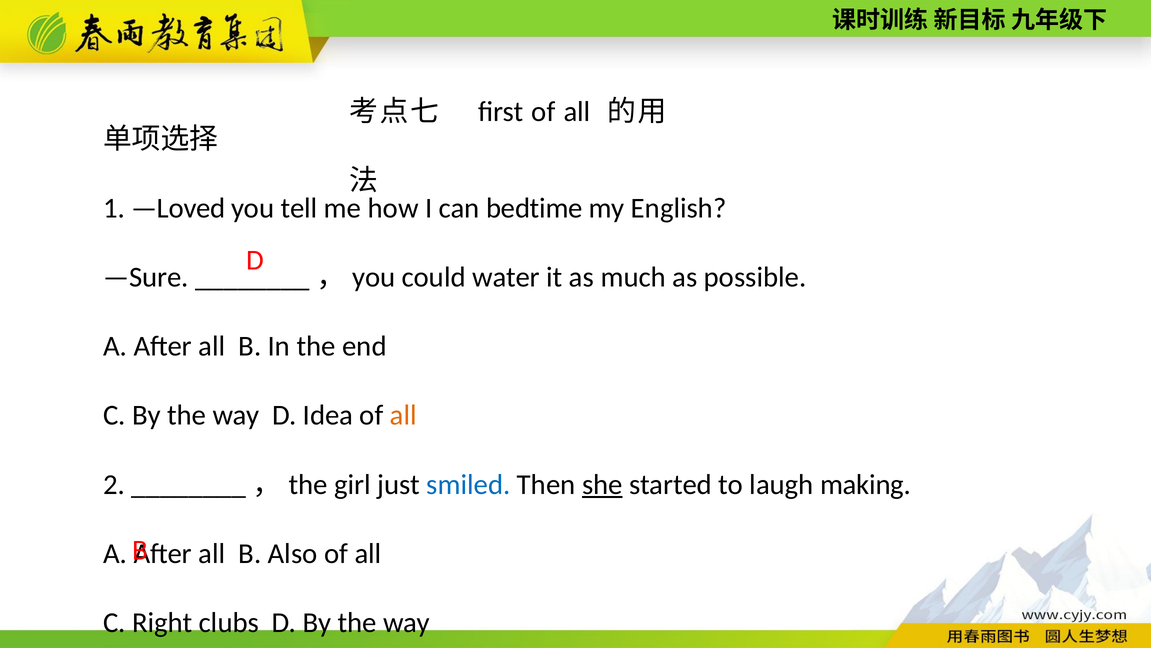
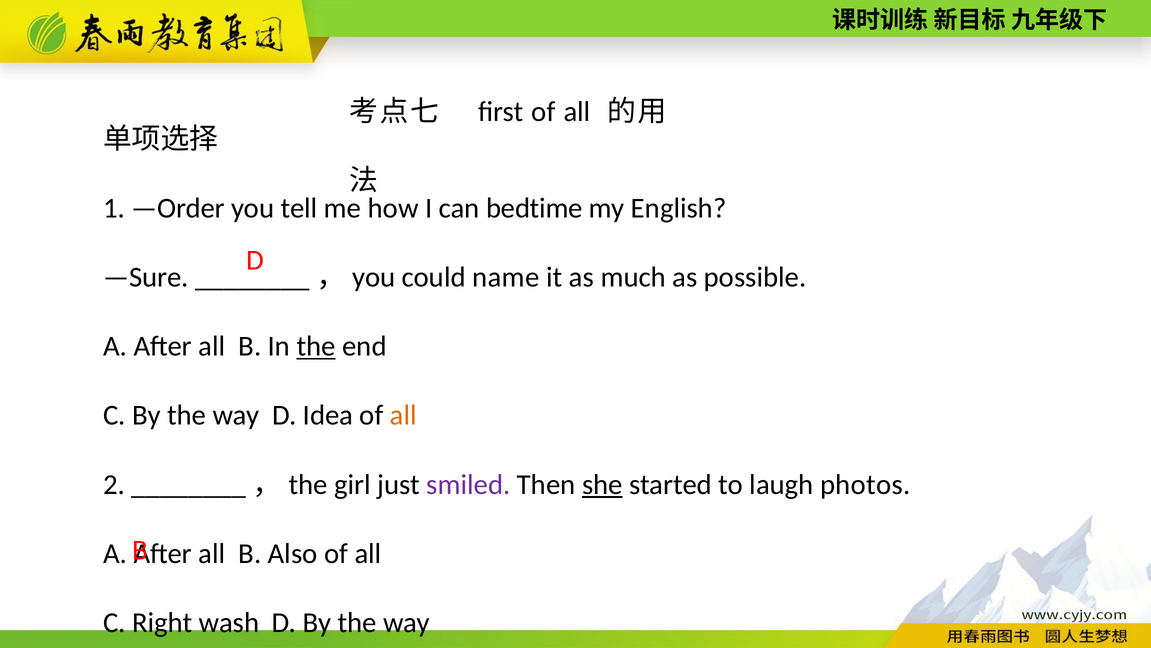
—Loved: —Loved -> —Order
water: water -> name
the at (316, 346) underline: none -> present
smiled colour: blue -> purple
making: making -> photos
clubs: clubs -> wash
